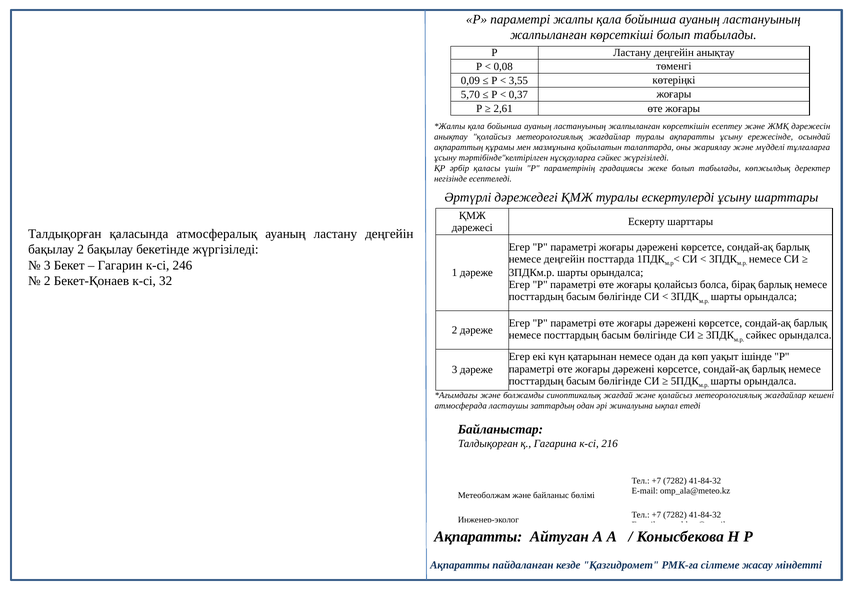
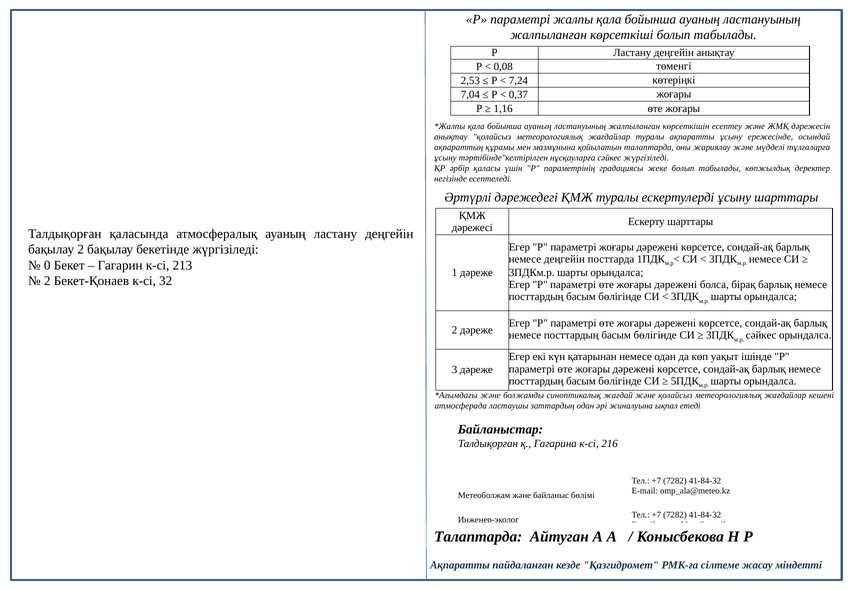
0,09: 0,09 -> 2,53
3,55: 3,55 -> 7,24
5,70: 5,70 -> 7,04
2,61: 2,61 -> 1,16
3 at (47, 266): 3 -> 0
246: 246 -> 213
қолайсыз at (676, 285): қолайсыз -> дәрежені
Ақпаратты at (478, 537): Ақпаратты -> Талаптарда
